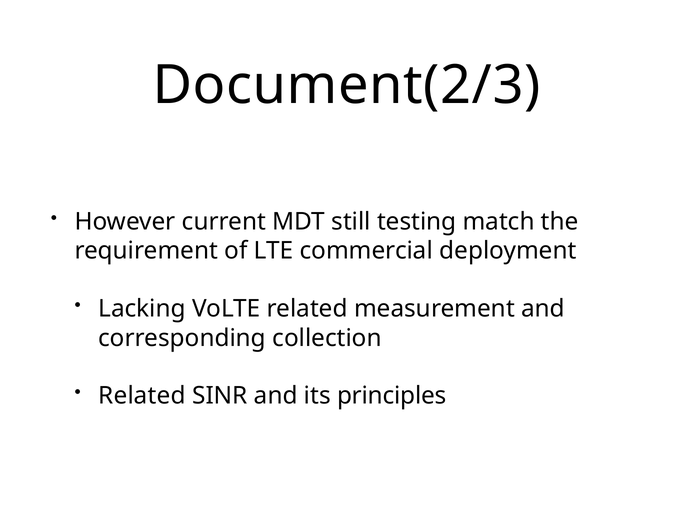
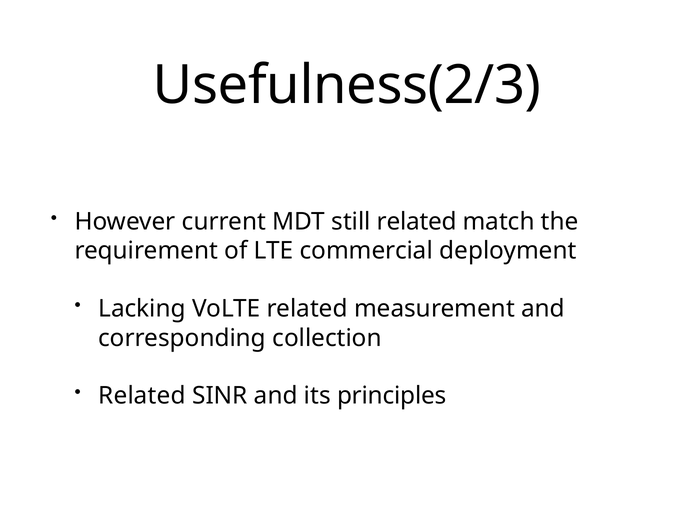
Document(2/3: Document(2/3 -> Usefulness(2/3
still testing: testing -> related
